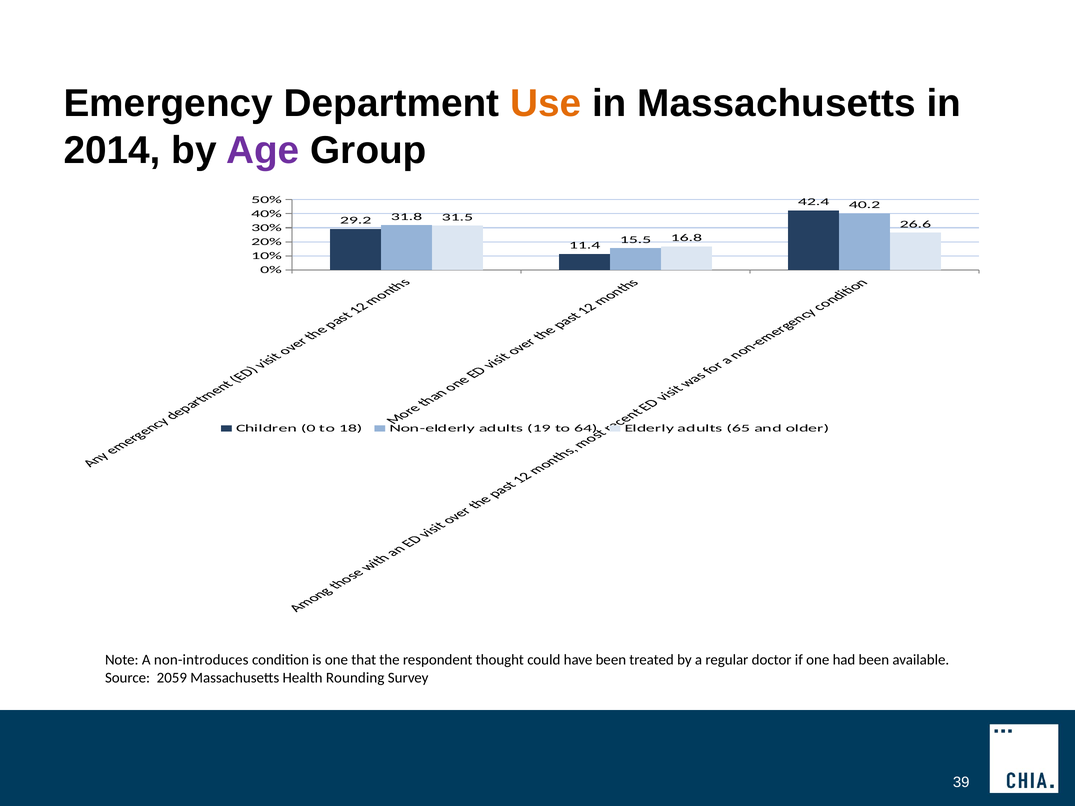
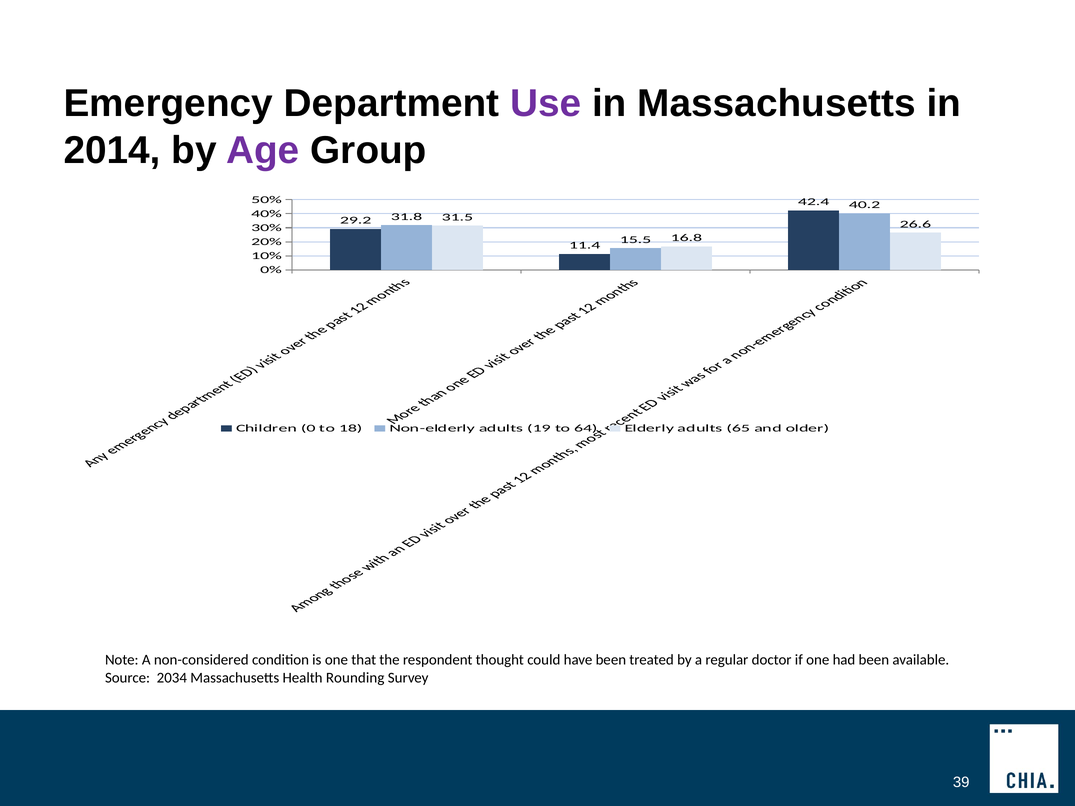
Use colour: orange -> purple
non-introduces: non-introduces -> non-considered
2059: 2059 -> 2034
